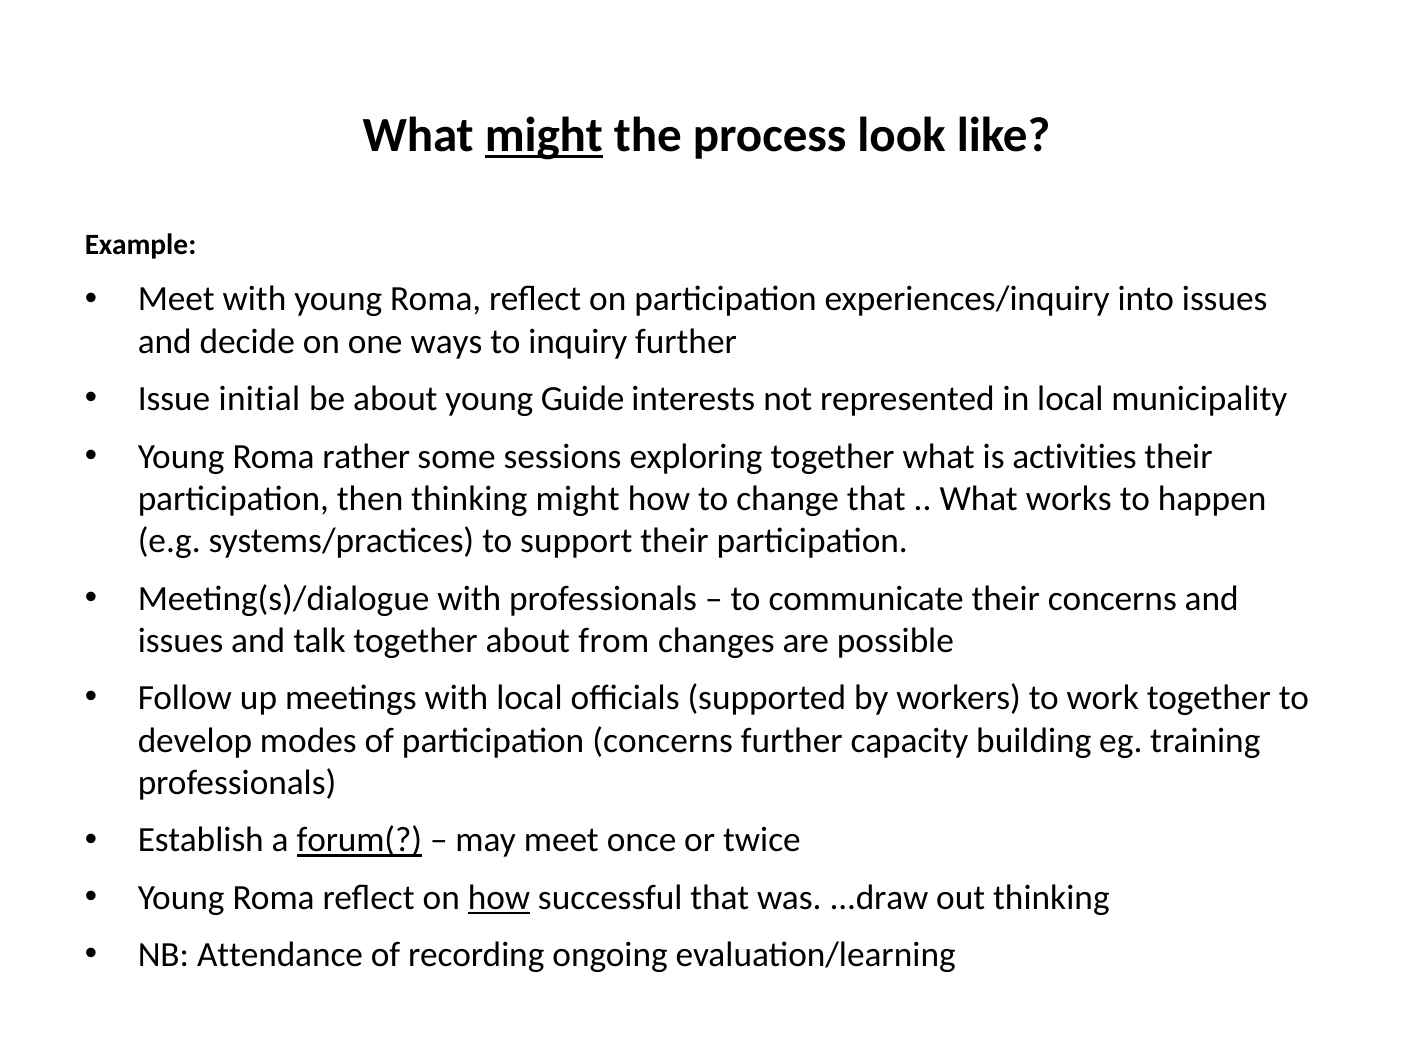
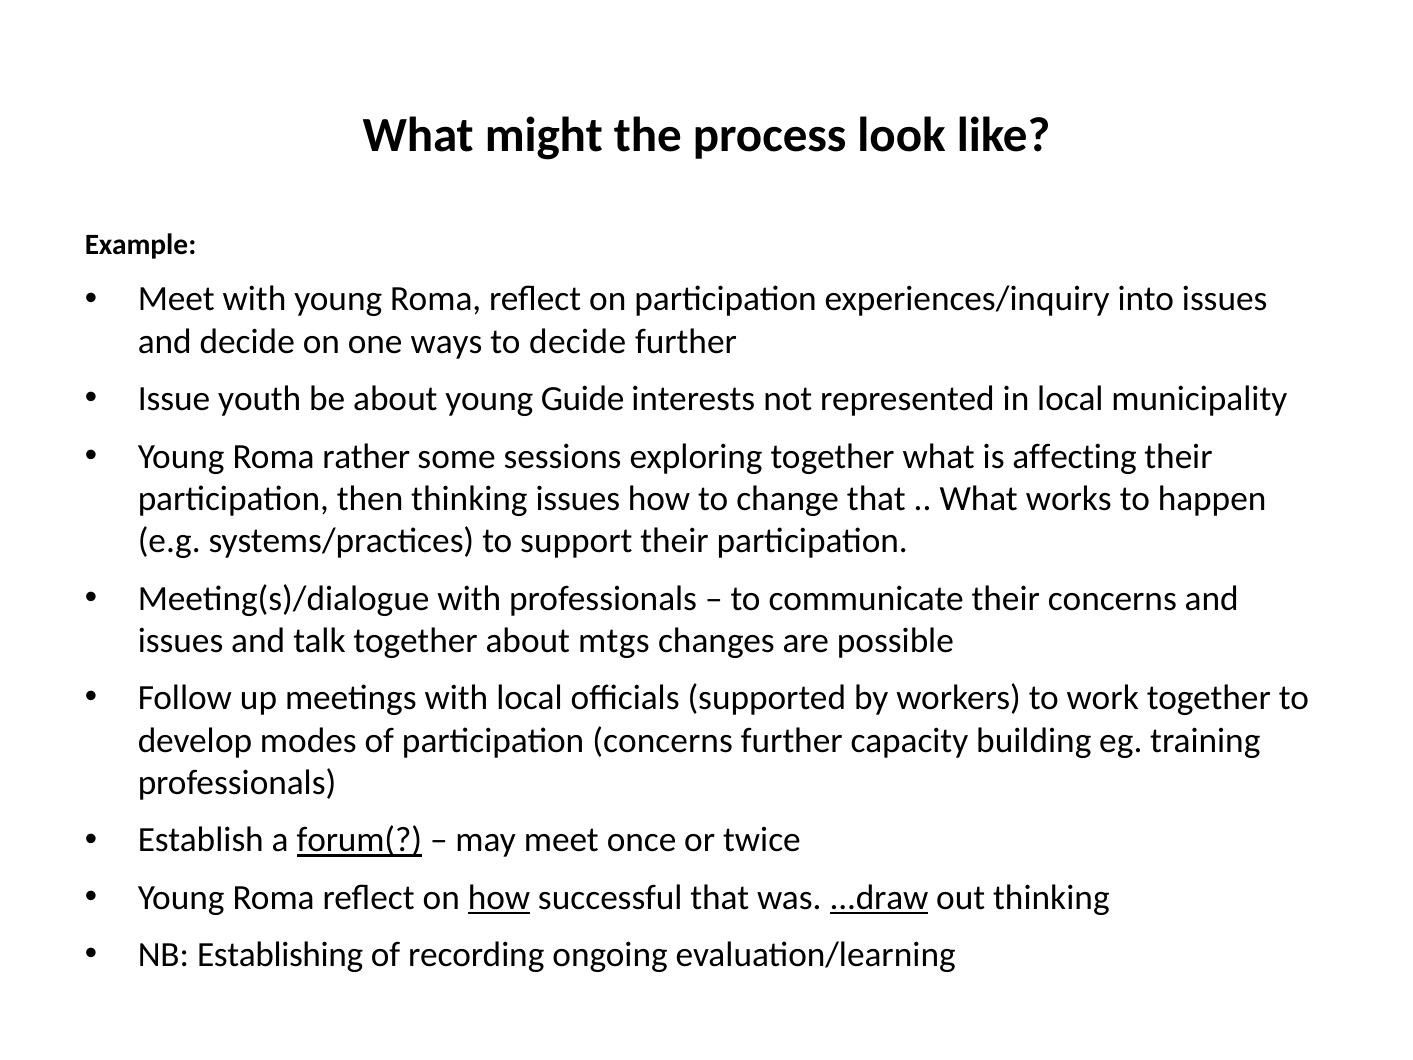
might at (544, 135) underline: present -> none
to inquiry: inquiry -> decide
initial: initial -> youth
activities: activities -> affecting
thinking might: might -> issues
from: from -> mtgs
...draw underline: none -> present
Attendance: Attendance -> Establishing
